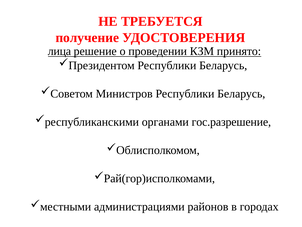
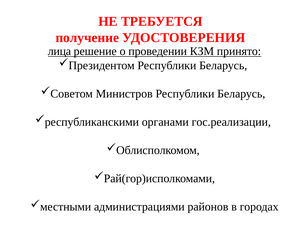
гос.разрешение: гос.разрешение -> гос.реализации
